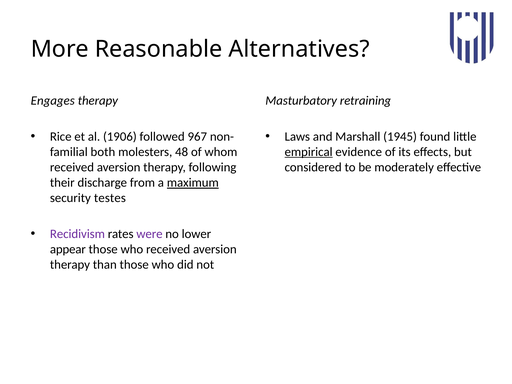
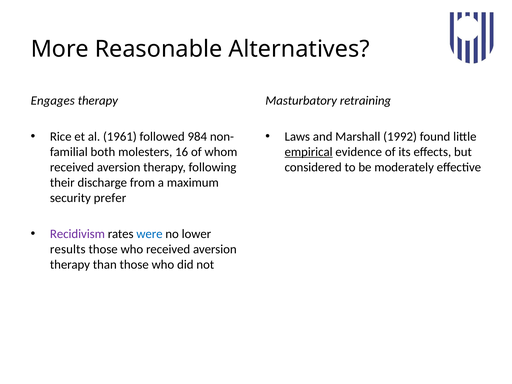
1906: 1906 -> 1961
967: 967 -> 984
1945: 1945 -> 1992
48: 48 -> 16
maximum underline: present -> none
testes: testes -> prefer
were colour: purple -> blue
appear: appear -> results
